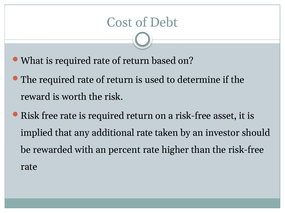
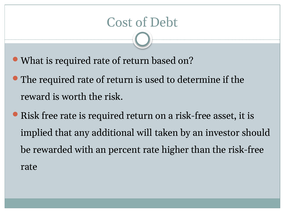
additional rate: rate -> will
